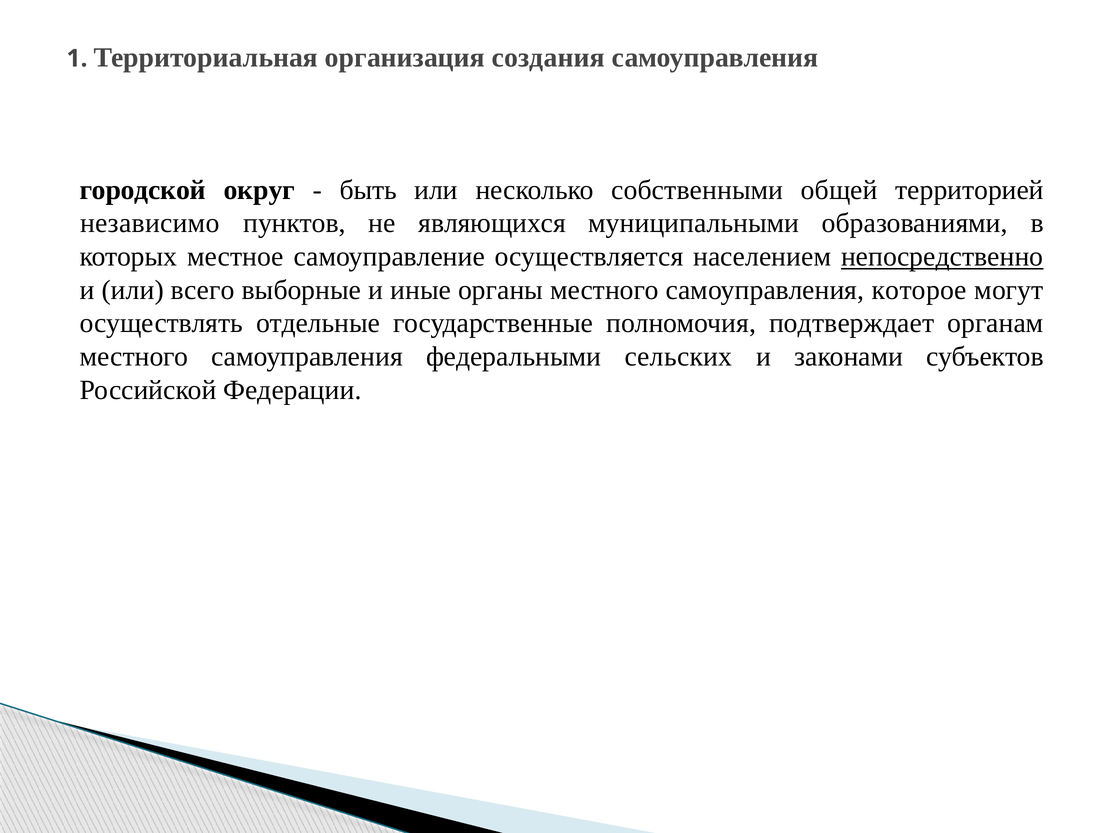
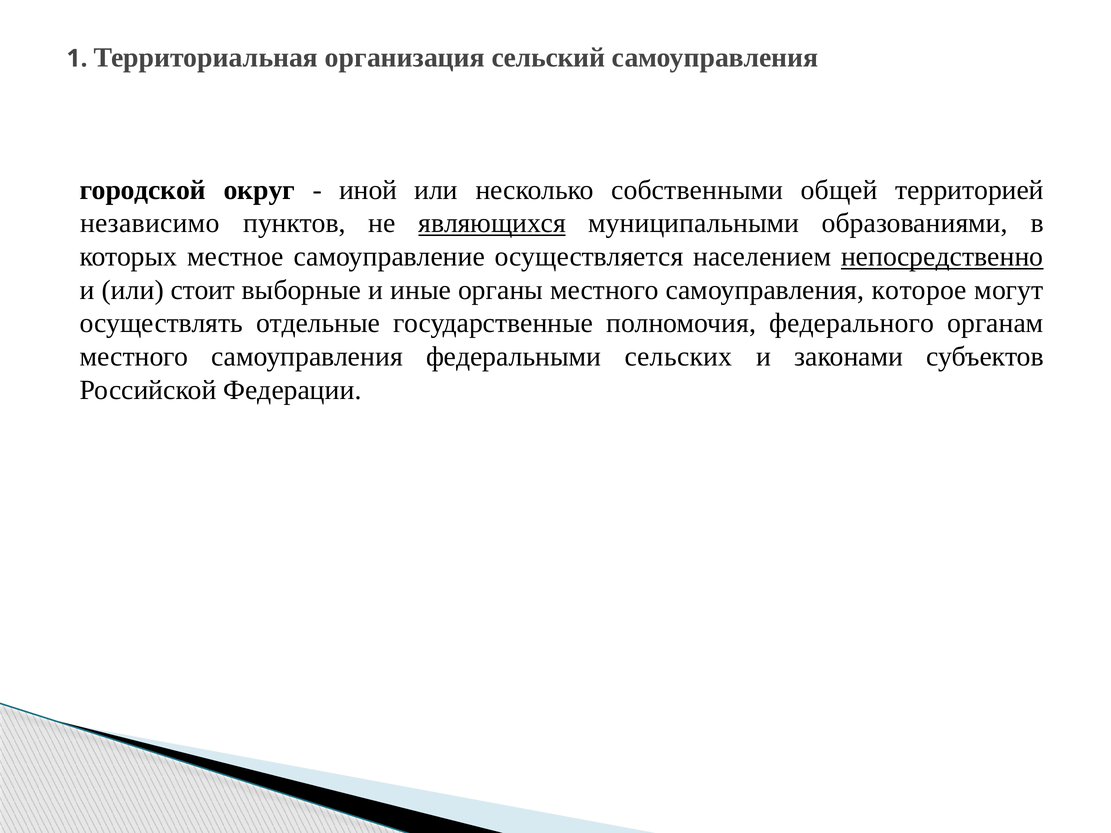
создания: создания -> сельский
быть: быть -> иной
являющихся underline: none -> present
всего: всего -> стоит
подтверждает: подтверждает -> федерального
